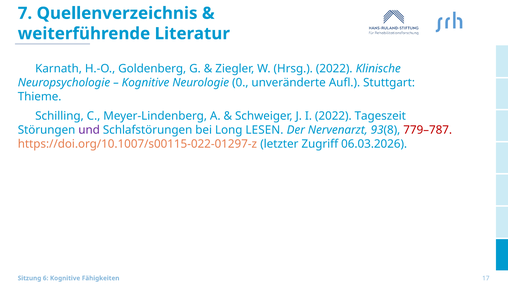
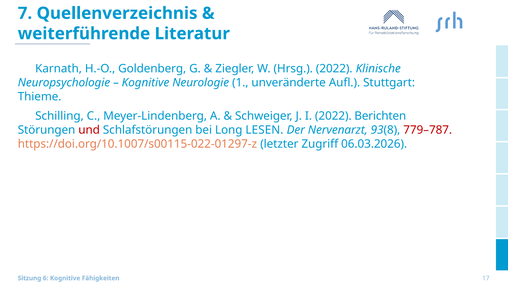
0: 0 -> 1
Tageszeit: Tageszeit -> Berichten
und colour: purple -> red
